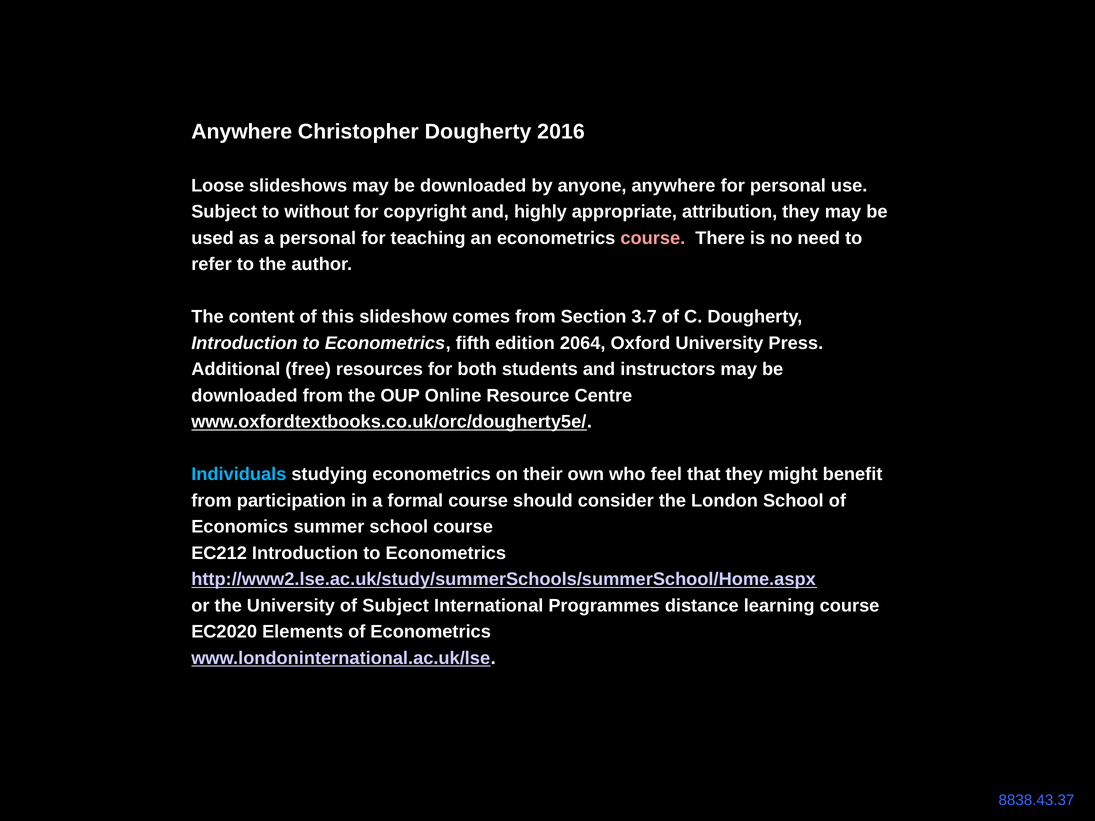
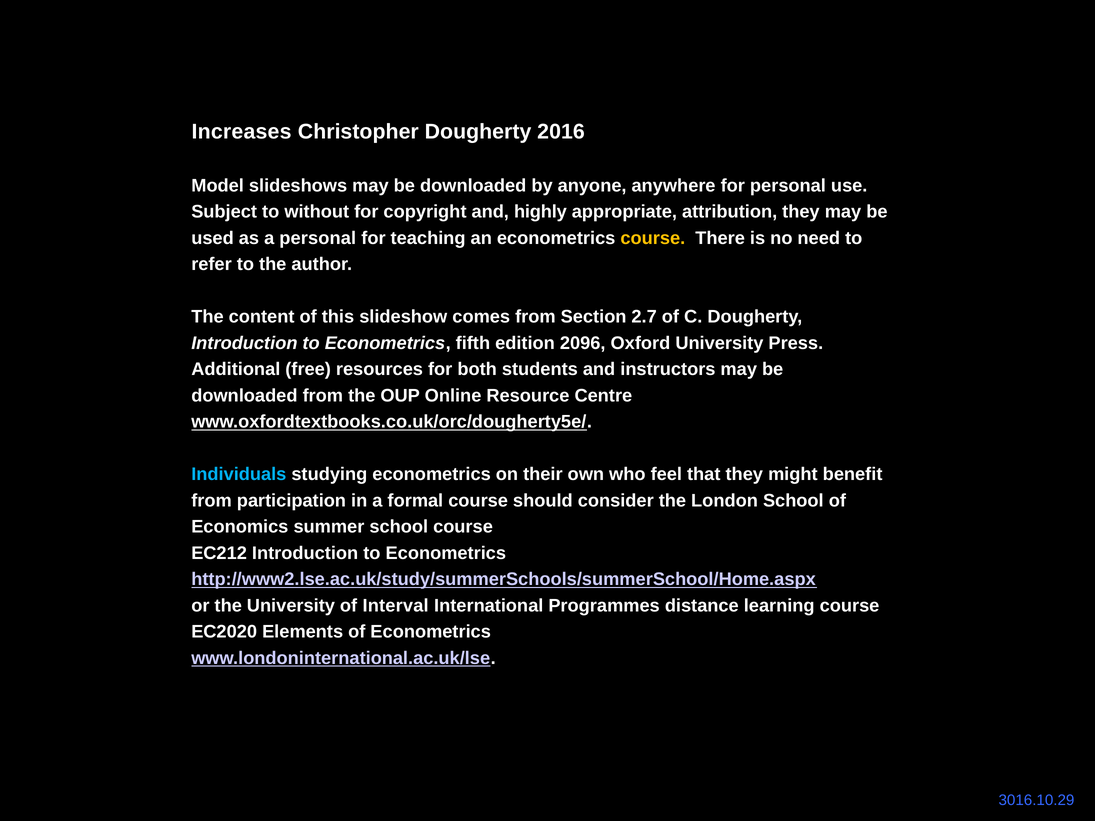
Anywhere at (242, 132): Anywhere -> Increases
Loose: Loose -> Model
course at (653, 238) colour: pink -> yellow
3.7: 3.7 -> 2.7
2064: 2064 -> 2096
of Subject: Subject -> Interval
8838.43.37: 8838.43.37 -> 3016.10.29
